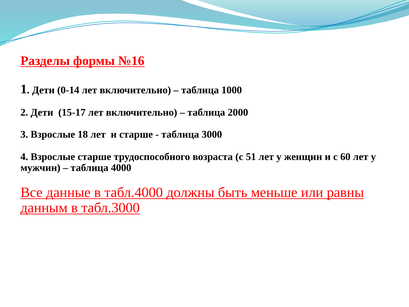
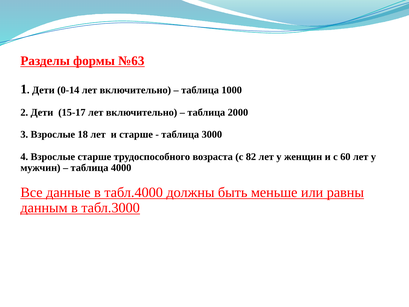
№16: №16 -> №63
51: 51 -> 82
